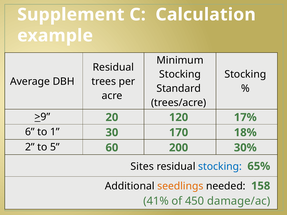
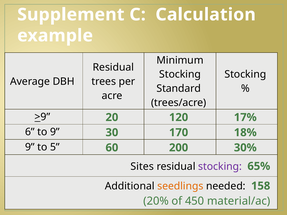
to 1: 1 -> 9
2 at (30, 147): 2 -> 9
stocking at (220, 167) colour: blue -> purple
41%: 41% -> 20%
damage/ac: damage/ac -> material/ac
